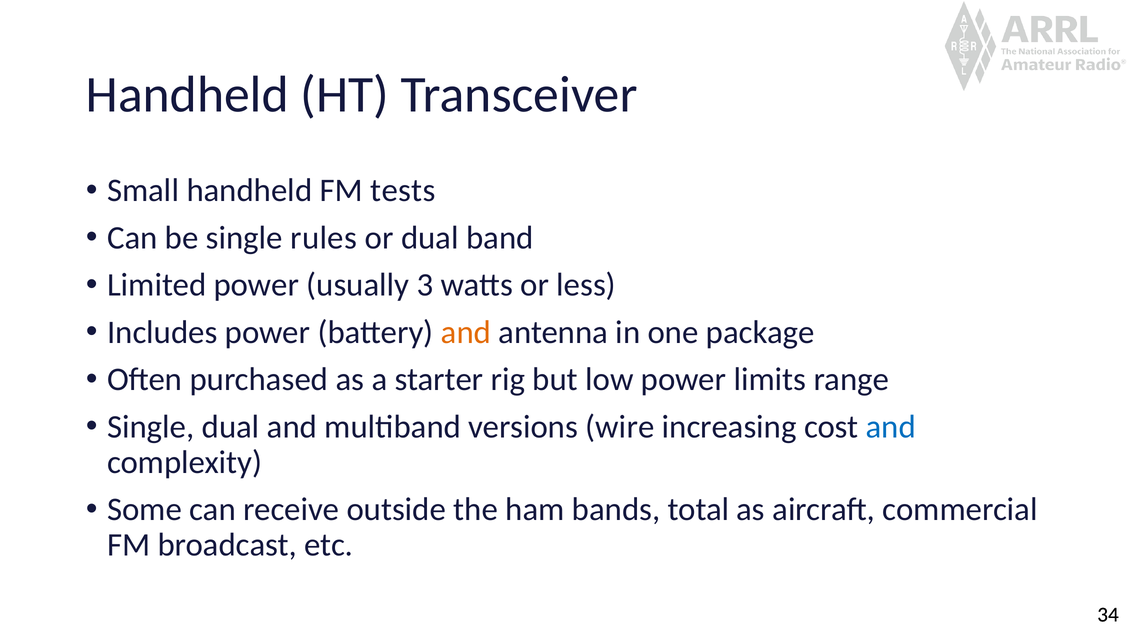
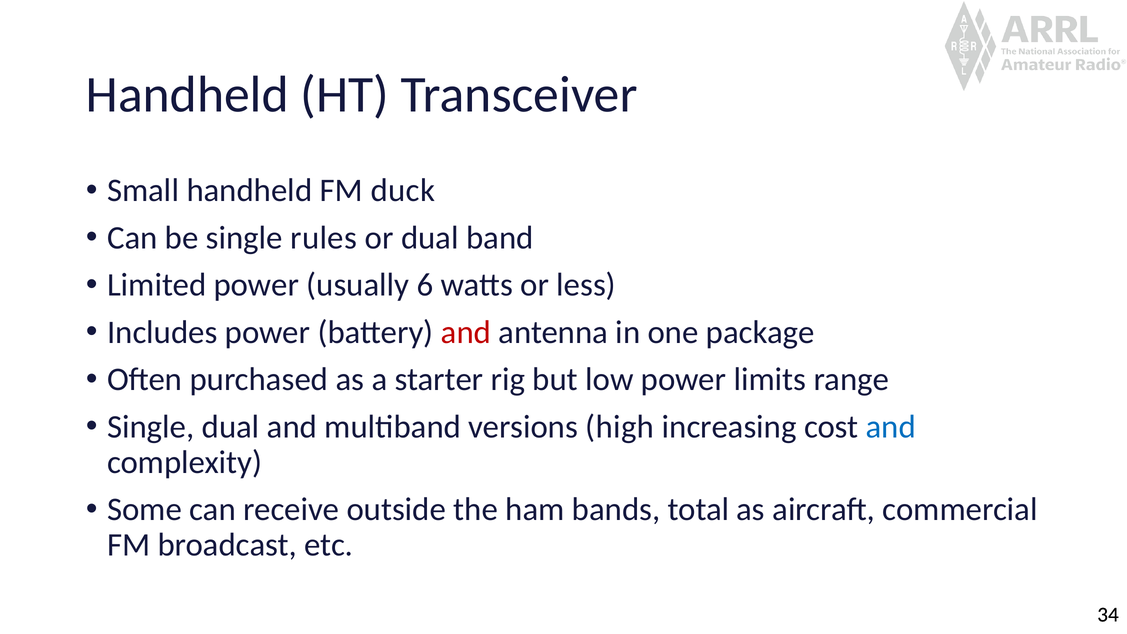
tests: tests -> duck
3: 3 -> 6
and at (466, 332) colour: orange -> red
wire: wire -> high
